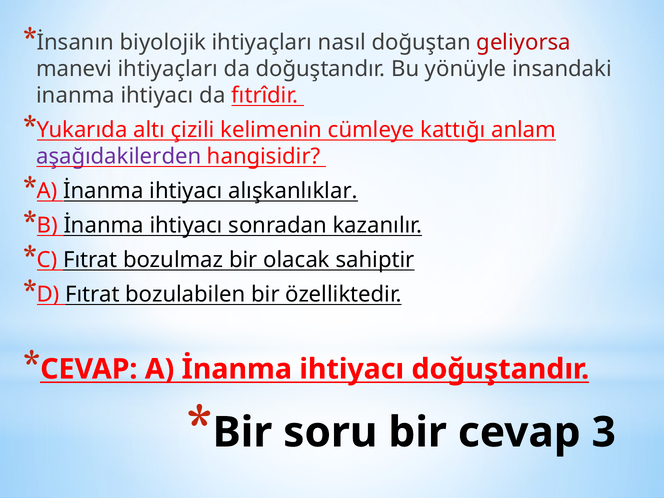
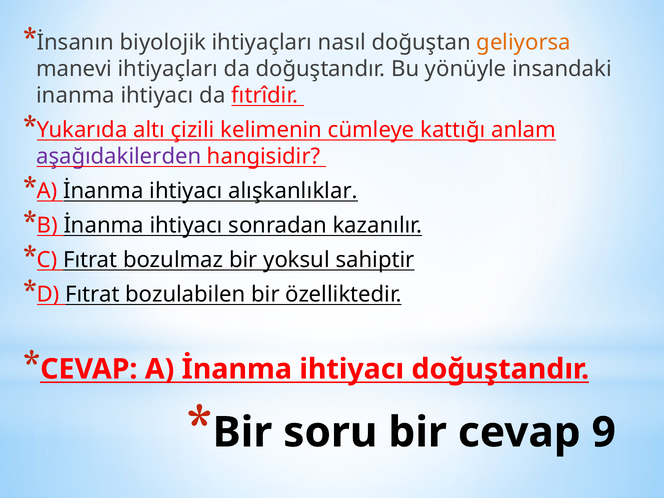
geliyorsa colour: red -> orange
olacak: olacak -> yoksul
3: 3 -> 9
